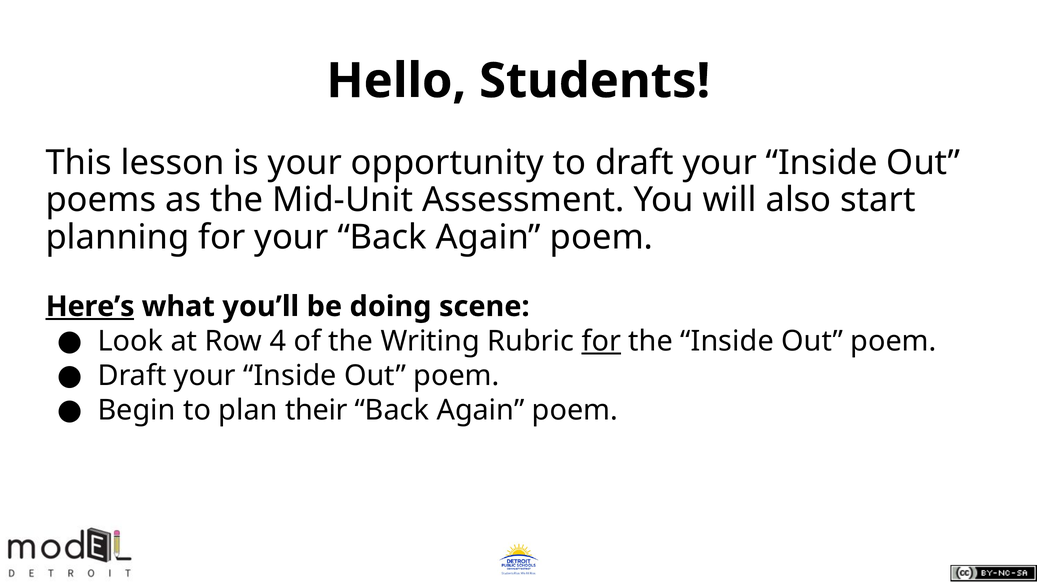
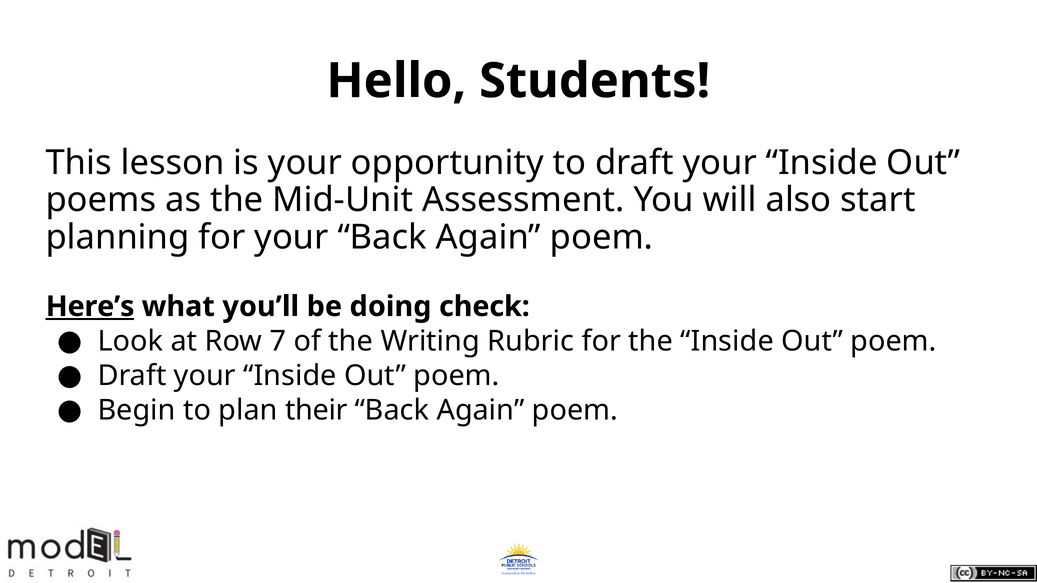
scene: scene -> check
4: 4 -> 7
for at (601, 341) underline: present -> none
